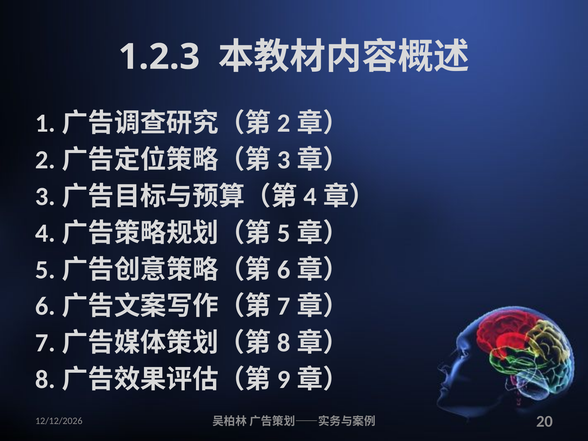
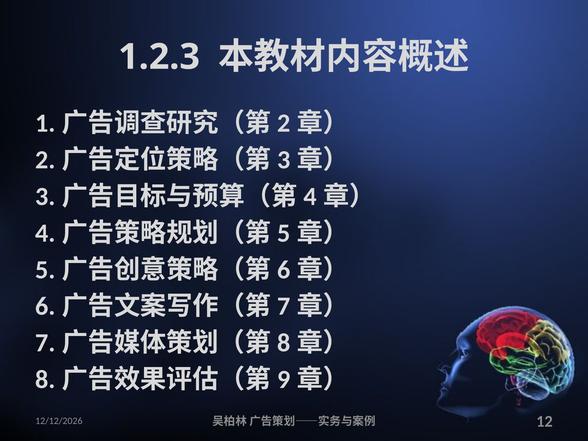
20: 20 -> 12
